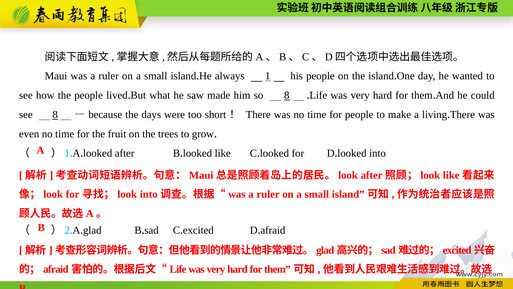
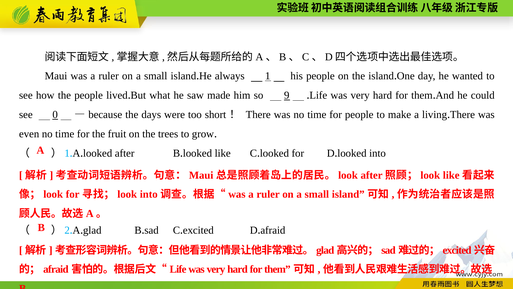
so 8: 8 -> 9
see 8: 8 -> 0
